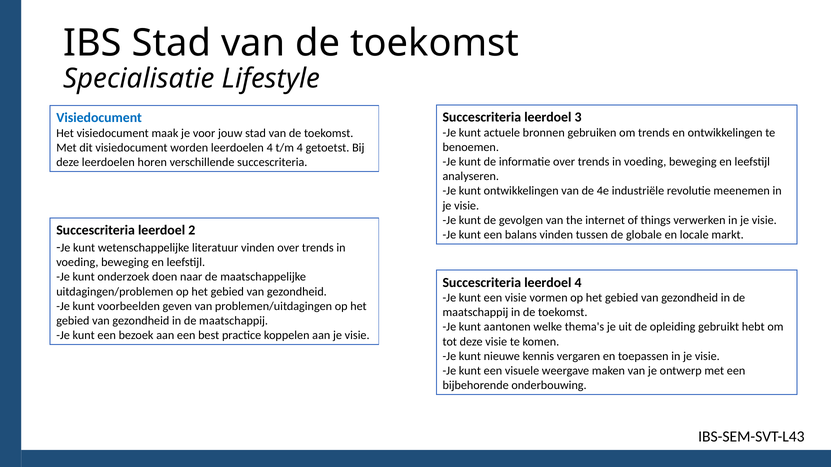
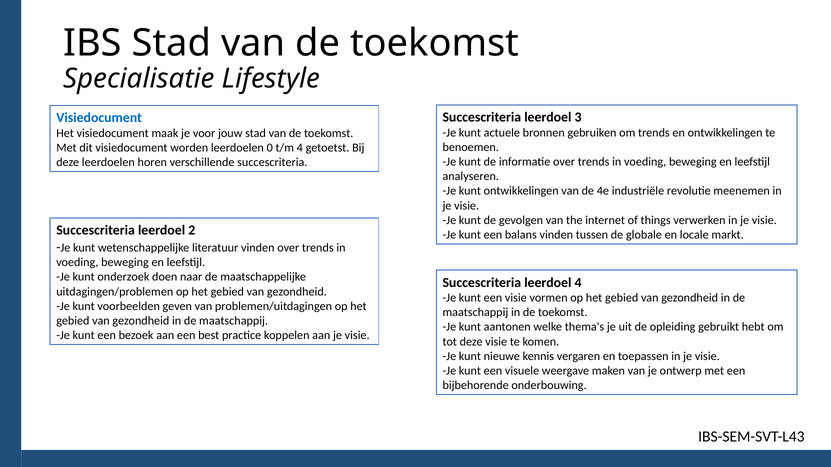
leerdoelen 4: 4 -> 0
